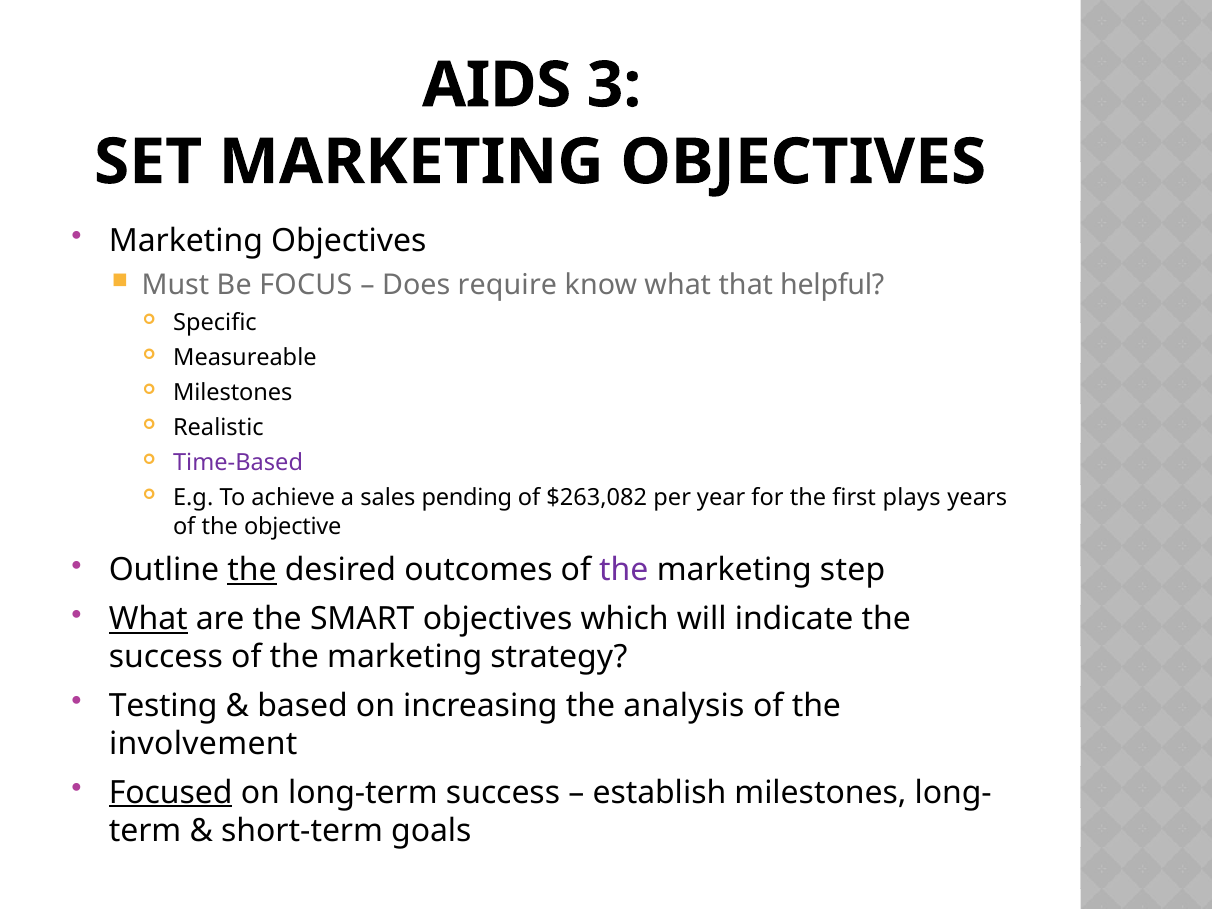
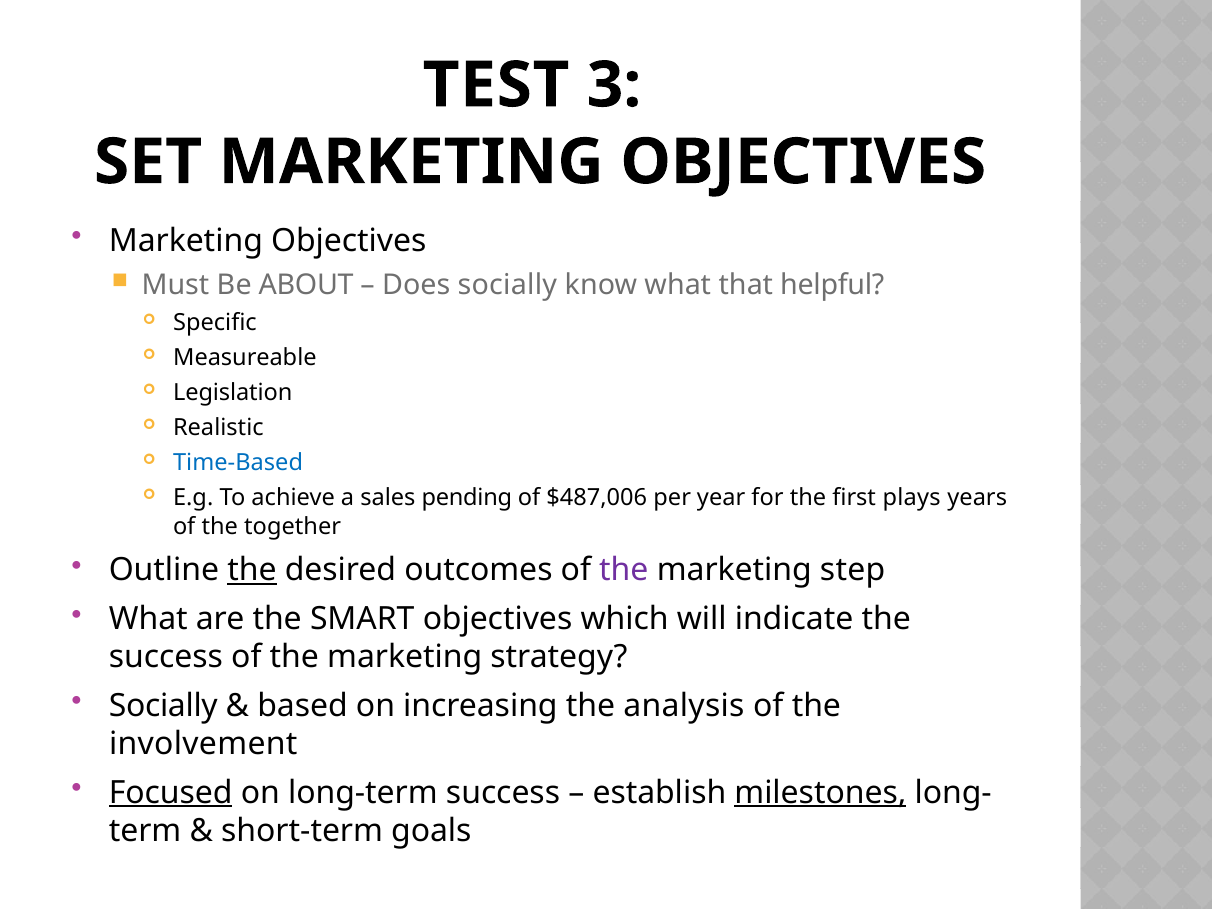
AIDS: AIDS -> TEST
FOCUS: FOCUS -> ABOUT
Does require: require -> socially
Milestones at (233, 393): Milestones -> Legislation
Time-Based colour: purple -> blue
$263,082: $263,082 -> $487,006
objective: objective -> together
What at (148, 619) underline: present -> none
Testing at (163, 706): Testing -> Socially
milestones at (820, 793) underline: none -> present
